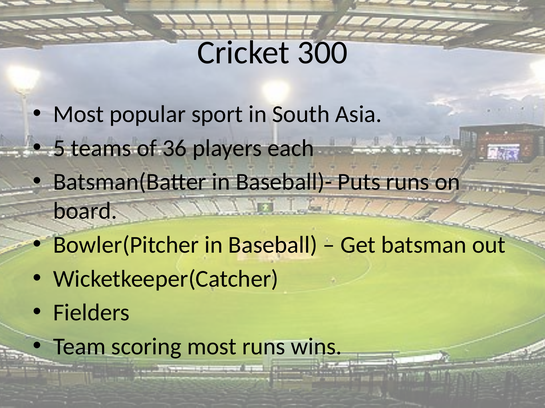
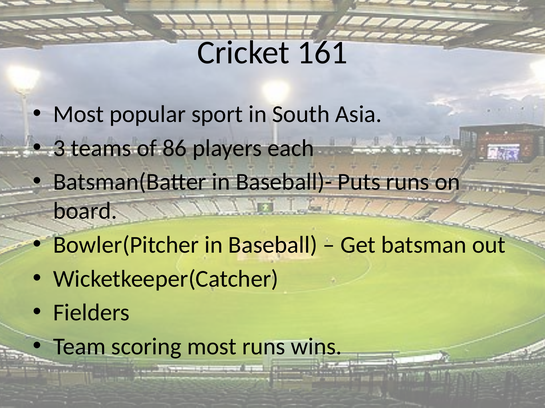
300: 300 -> 161
5: 5 -> 3
36: 36 -> 86
